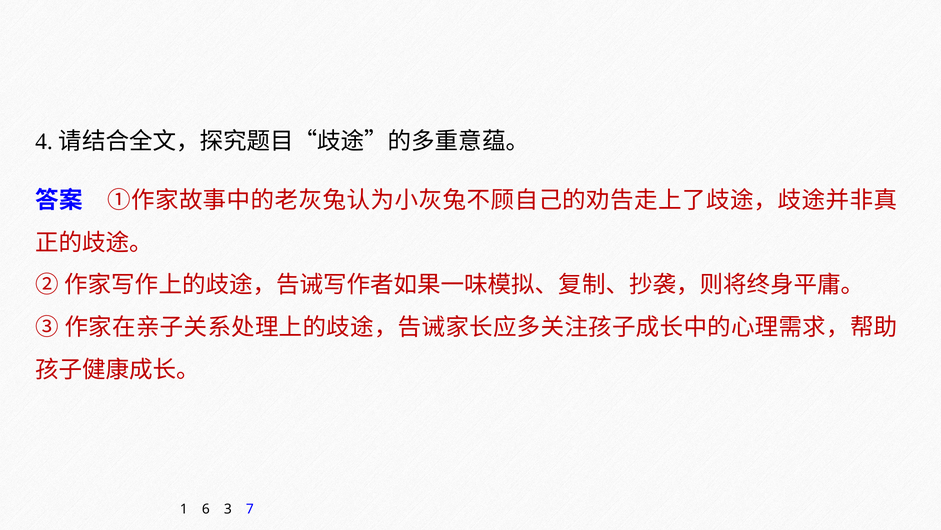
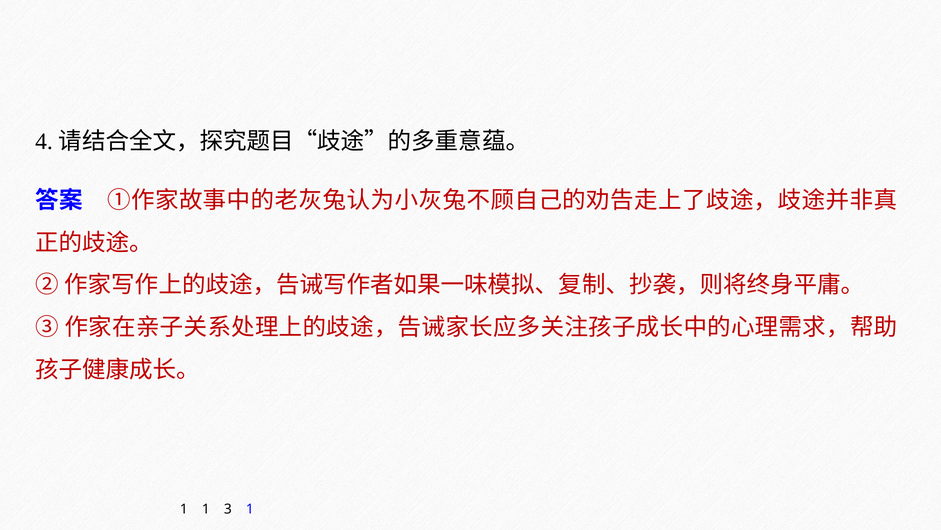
1 6: 6 -> 1
3 7: 7 -> 1
